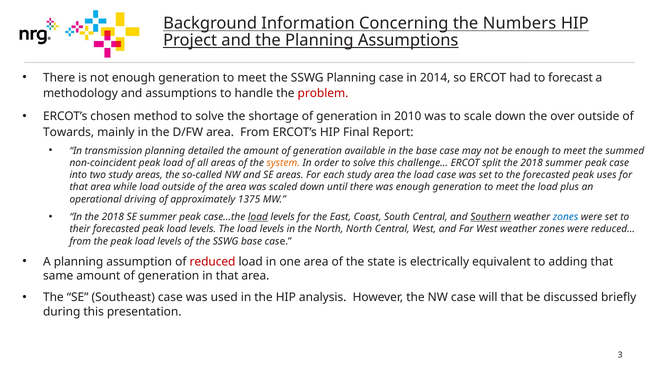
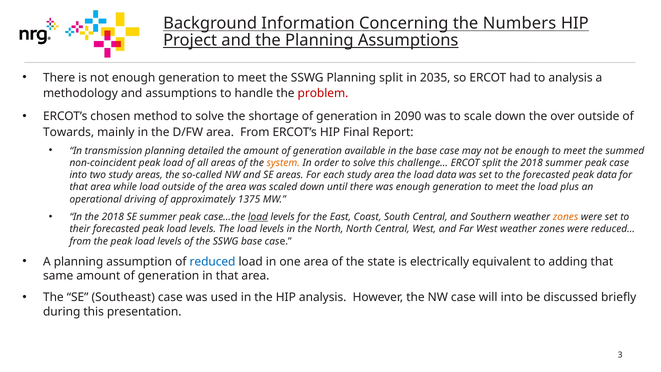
Planning case: case -> split
2014: 2014 -> 2035
to forecast: forecast -> analysis
2010: 2010 -> 2090
load case: case -> data
peak uses: uses -> data
Southern underline: present -> none
zones at (566, 217) colour: blue -> orange
reduced colour: red -> blue
will that: that -> into
